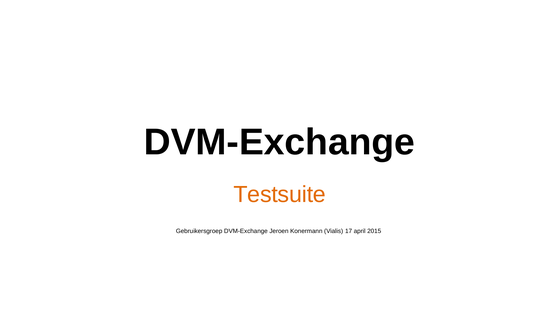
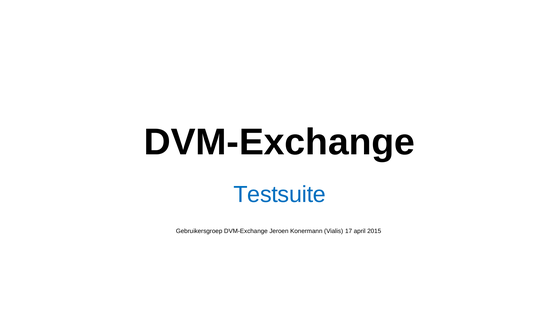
Testsuite colour: orange -> blue
